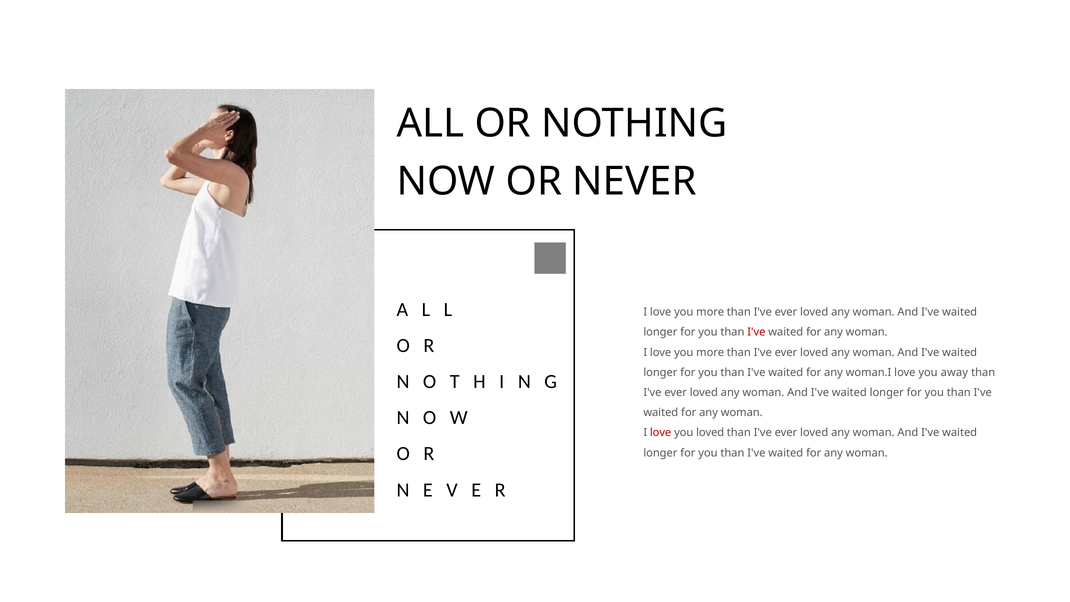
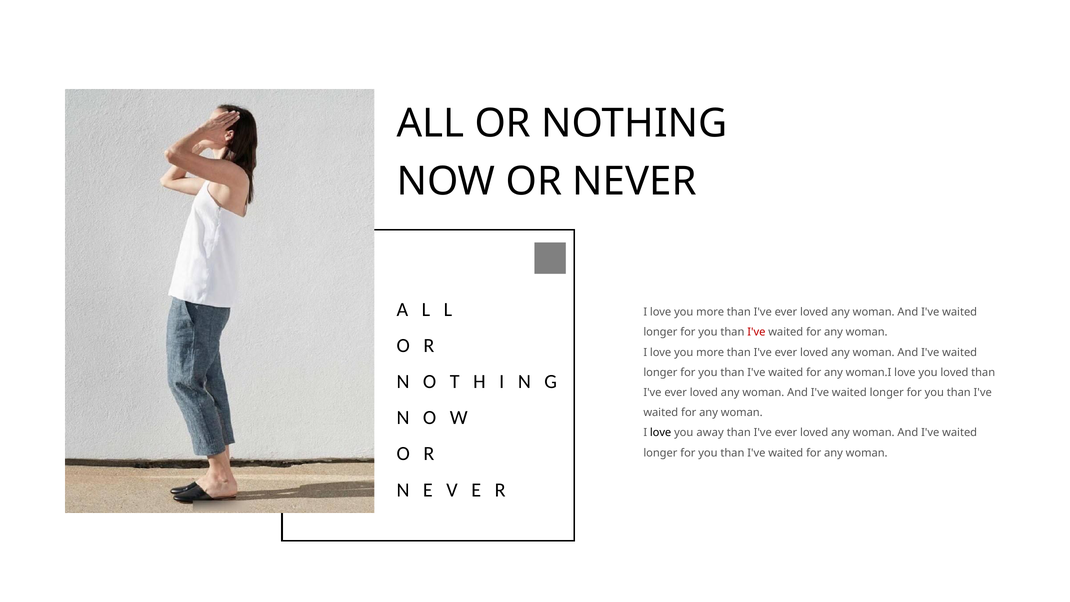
you away: away -> loved
love at (661, 433) colour: red -> black
you loved: loved -> away
